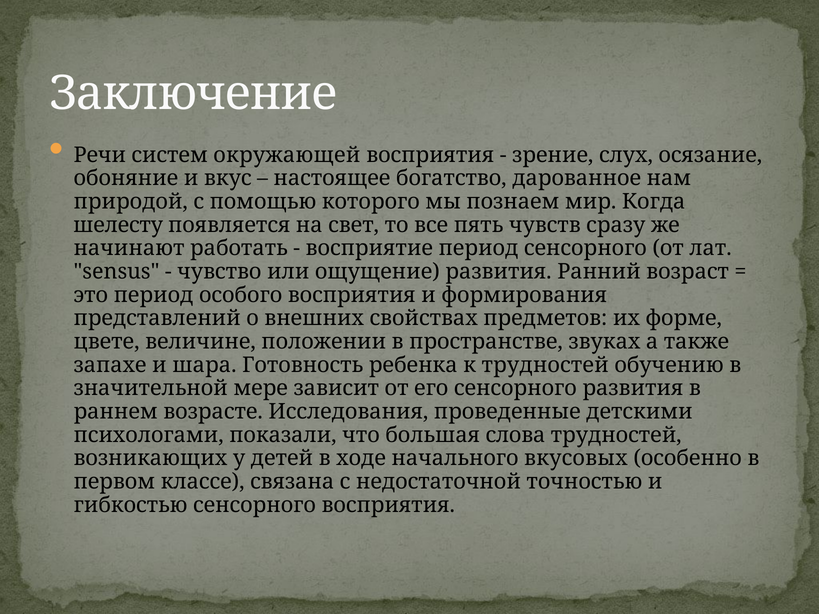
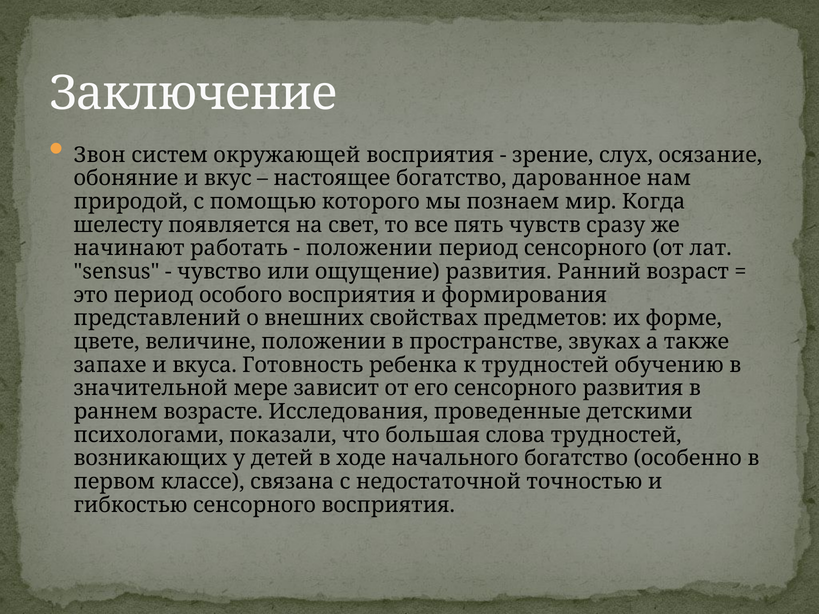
Речи: Речи -> Звон
восприятие at (369, 248): восприятие -> положении
шара: шара -> вкуса
начального вкусовых: вкусовых -> богатство
